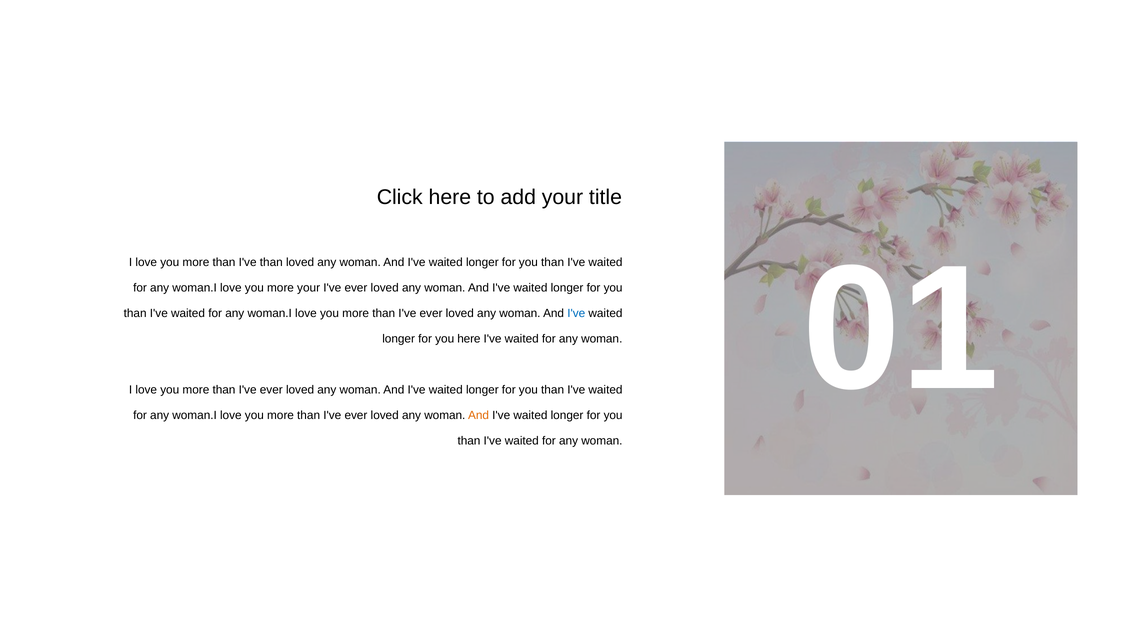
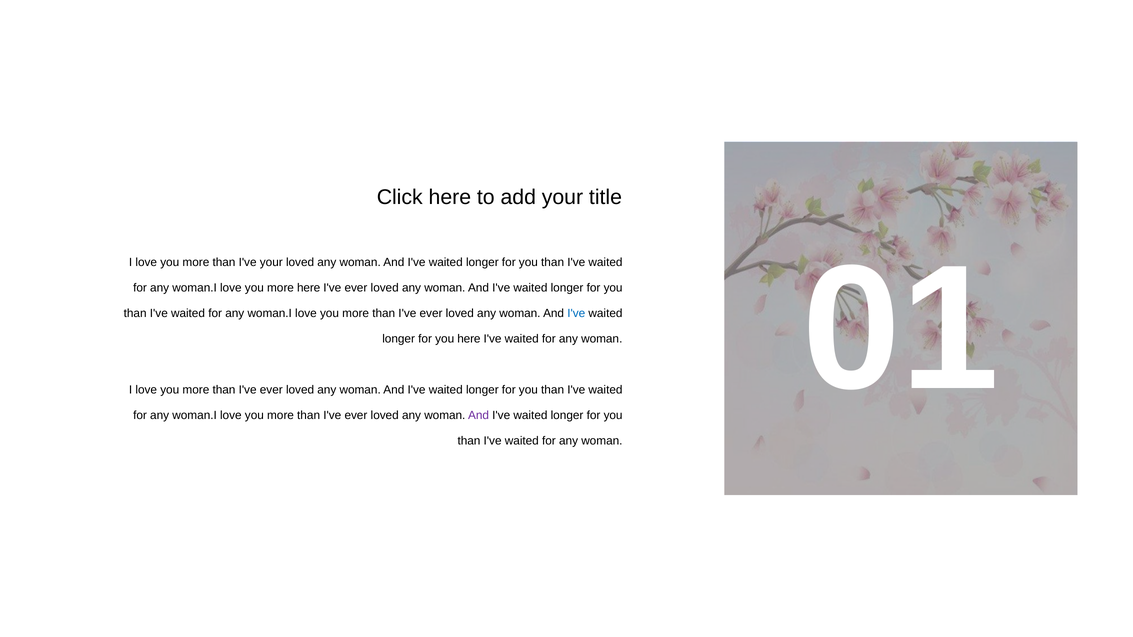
I've than: than -> your
more your: your -> here
And at (479, 416) colour: orange -> purple
